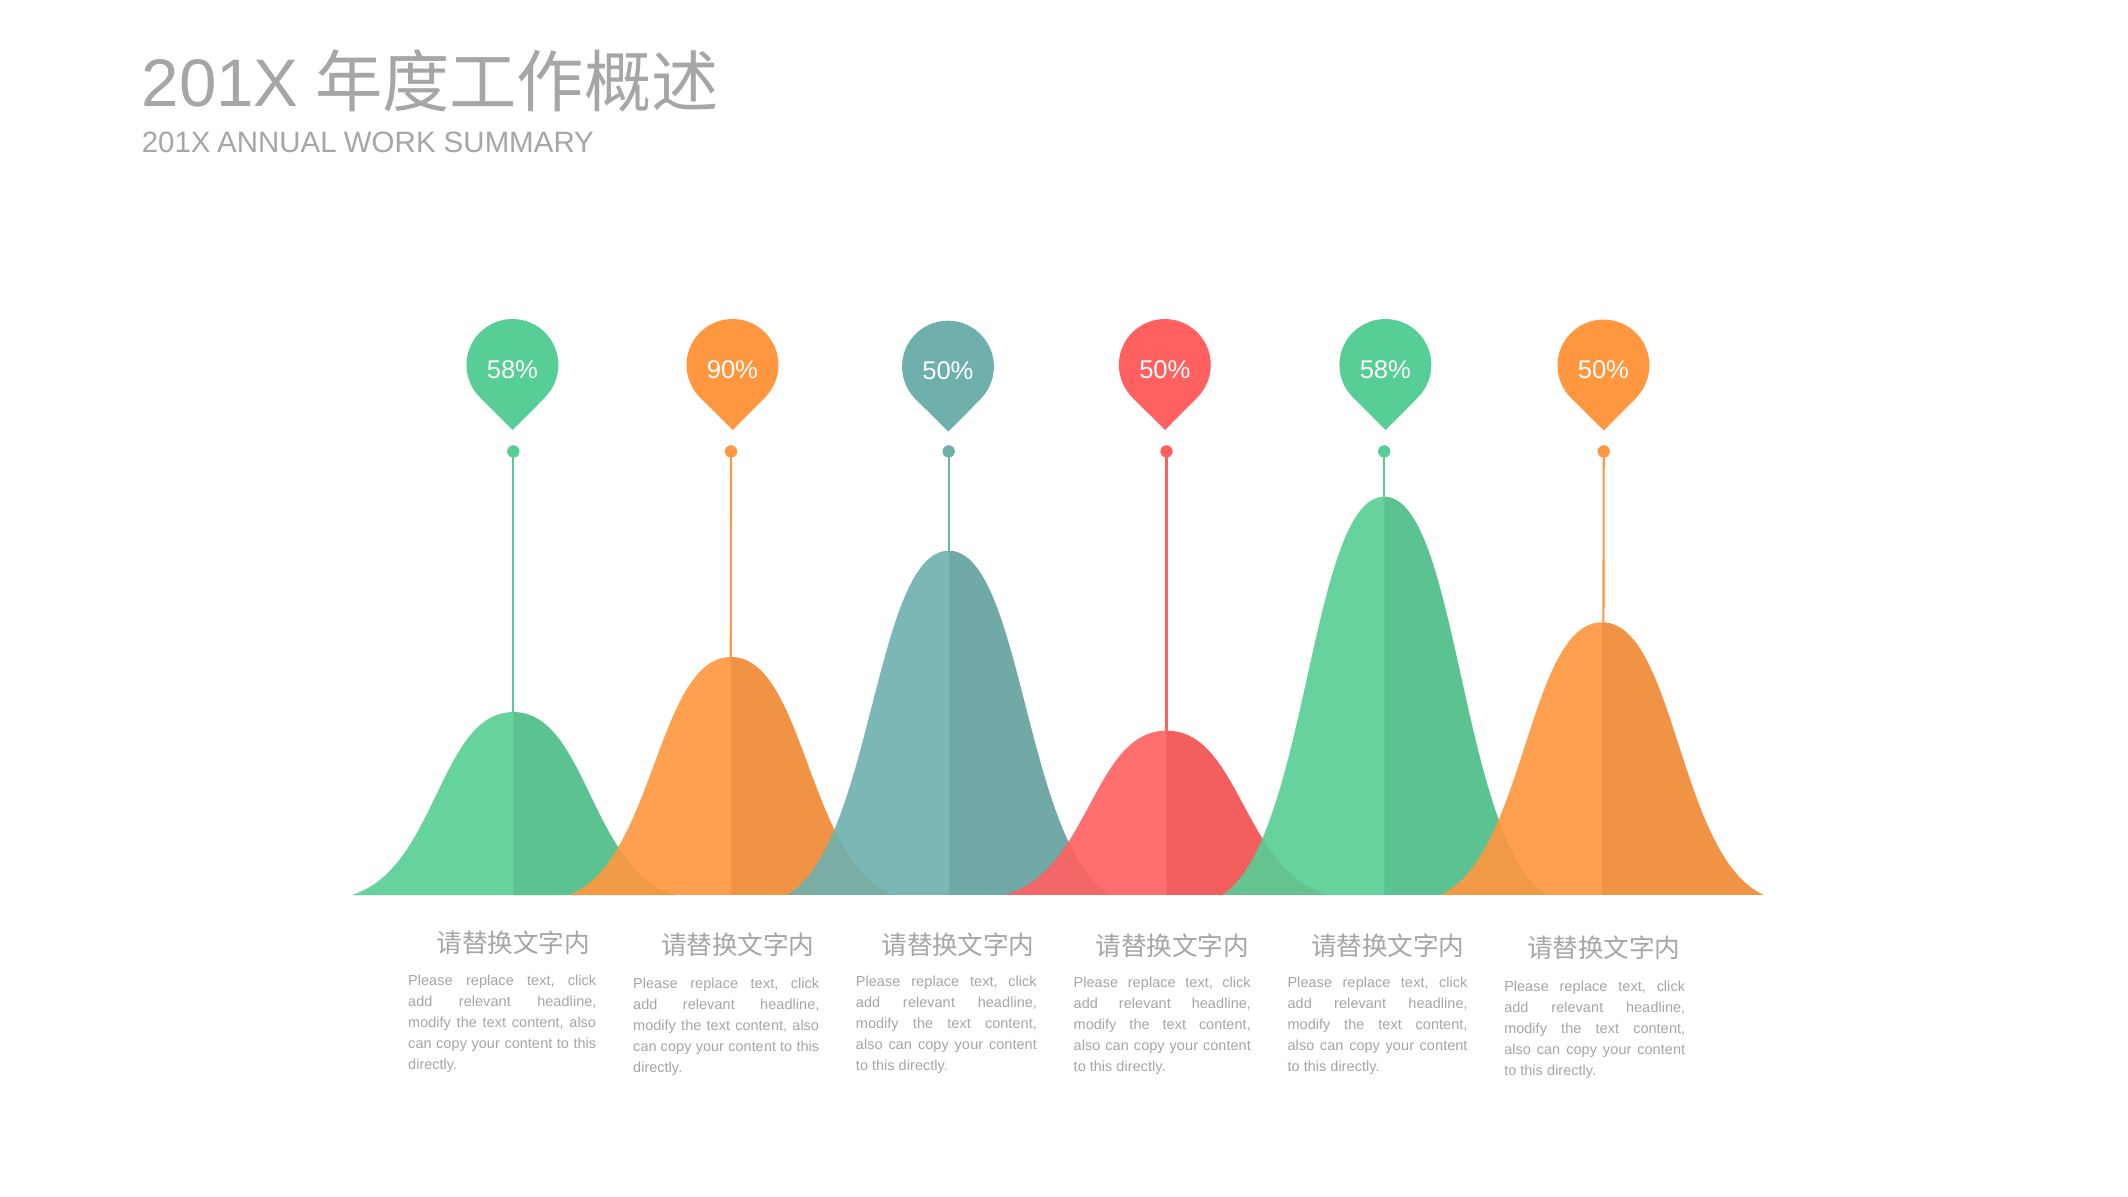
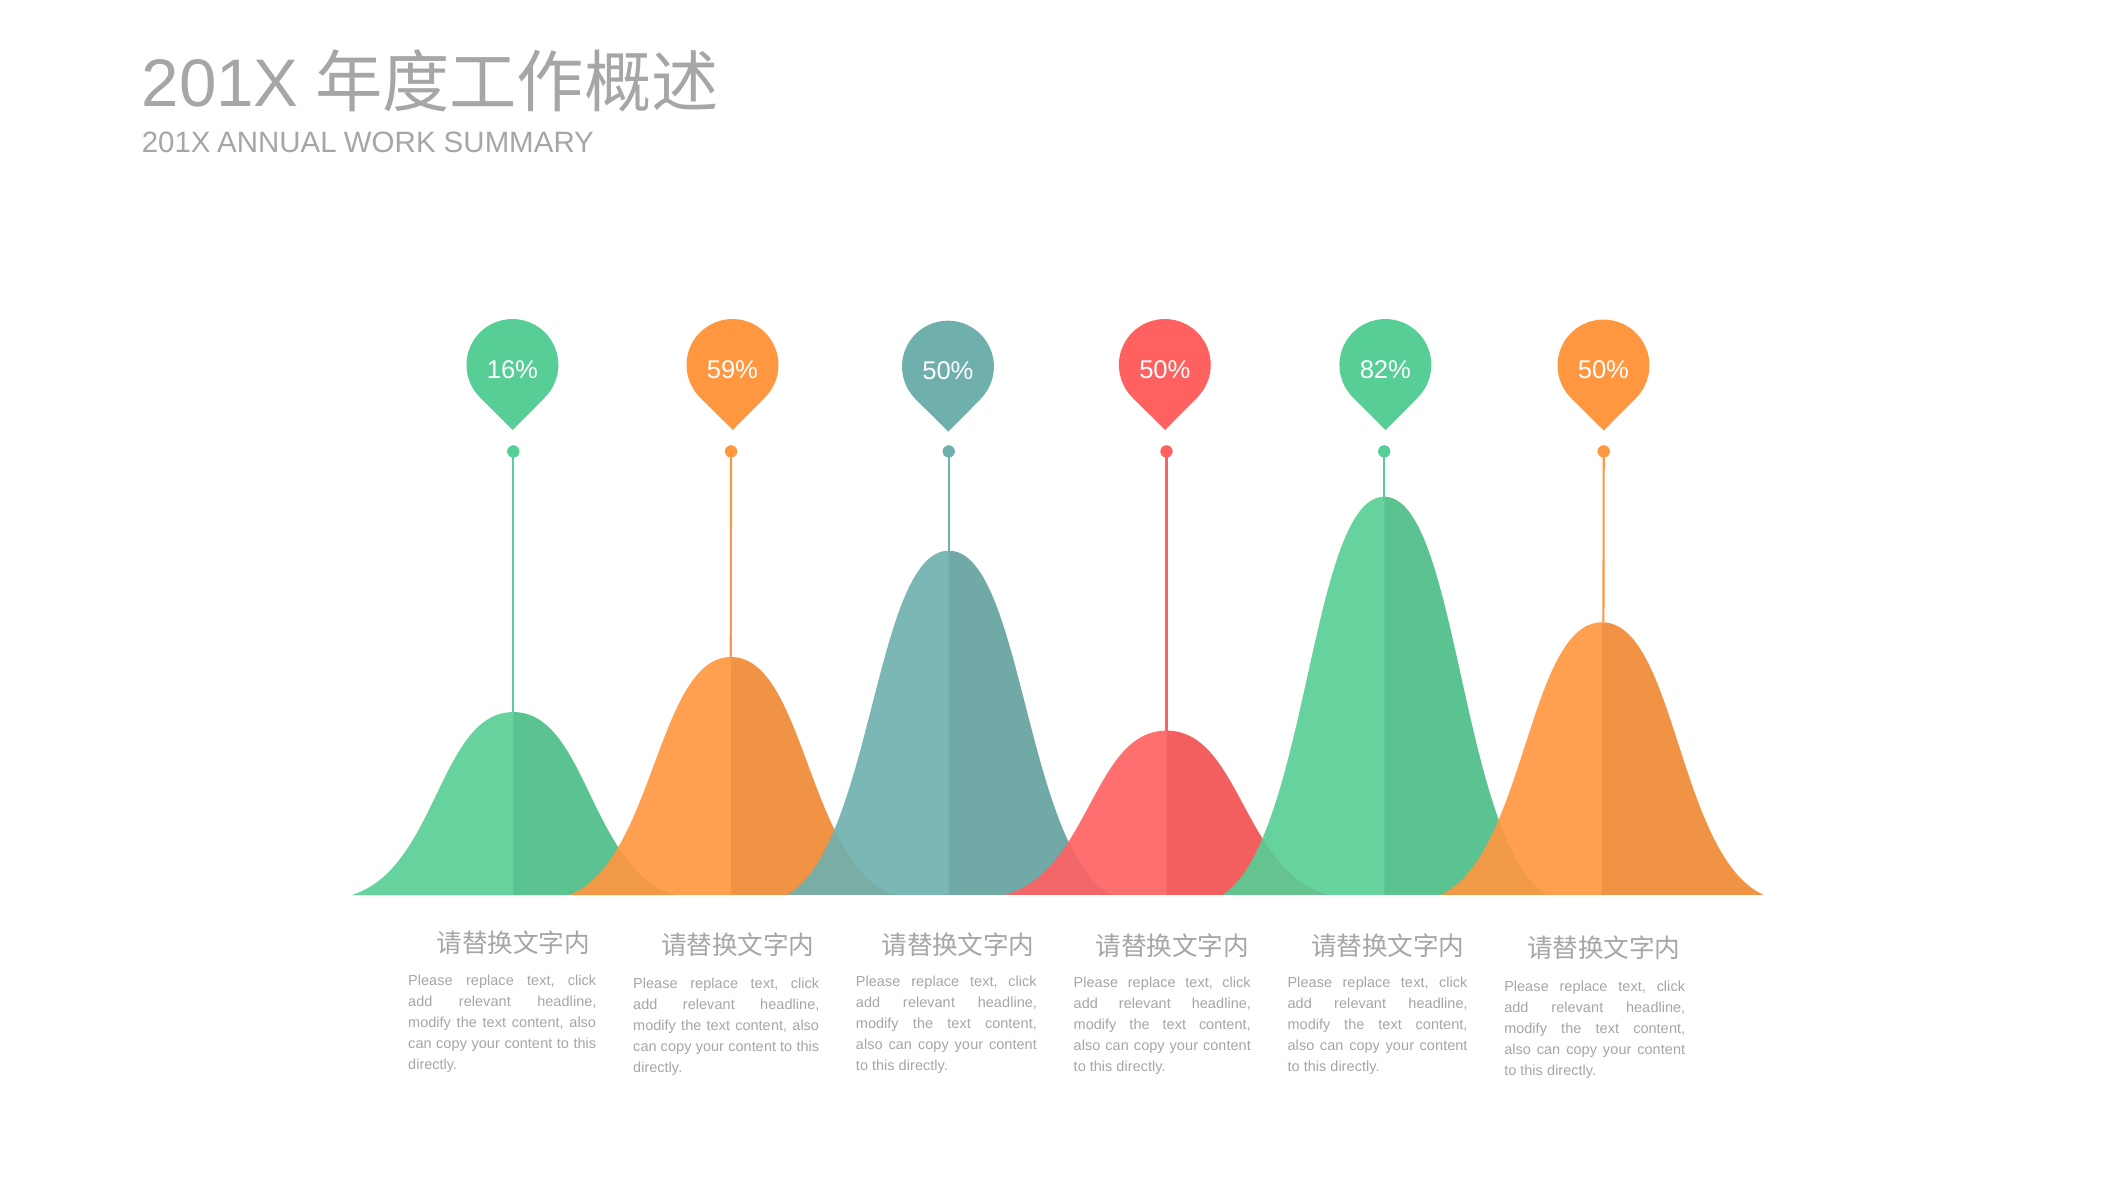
58% at (512, 370): 58% -> 16%
90%: 90% -> 59%
50% 50% 58%: 58% -> 82%
